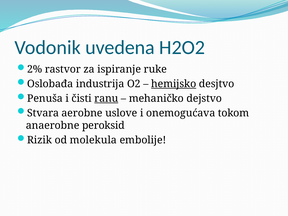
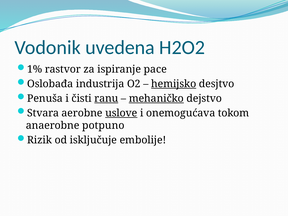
2%: 2% -> 1%
ruke: ruke -> pace
mehaničko underline: none -> present
uslove underline: none -> present
peroksid: peroksid -> potpuno
molekula: molekula -> isključuje
